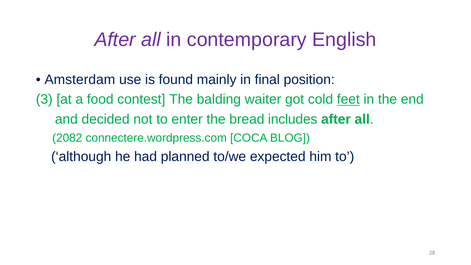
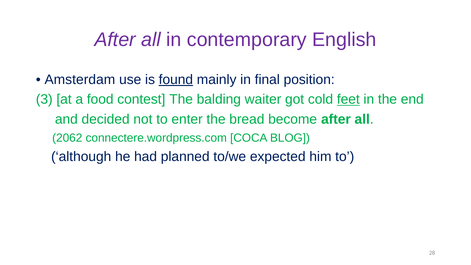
found underline: none -> present
includes: includes -> become
2082: 2082 -> 2062
